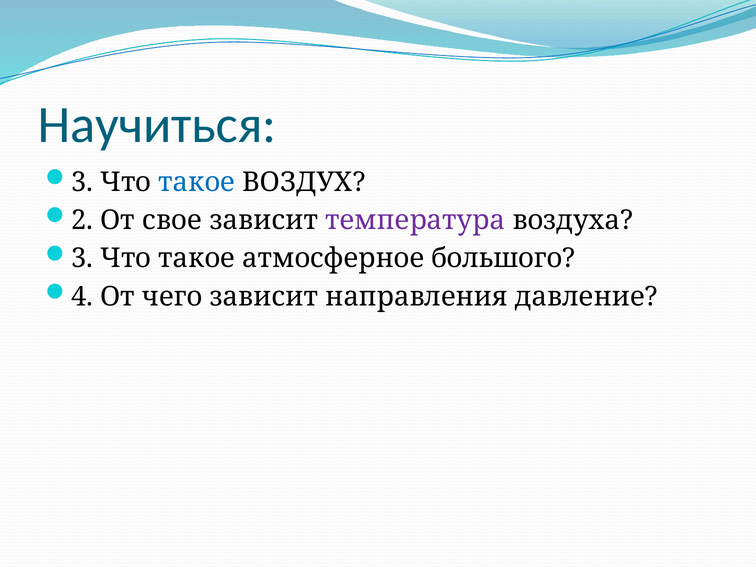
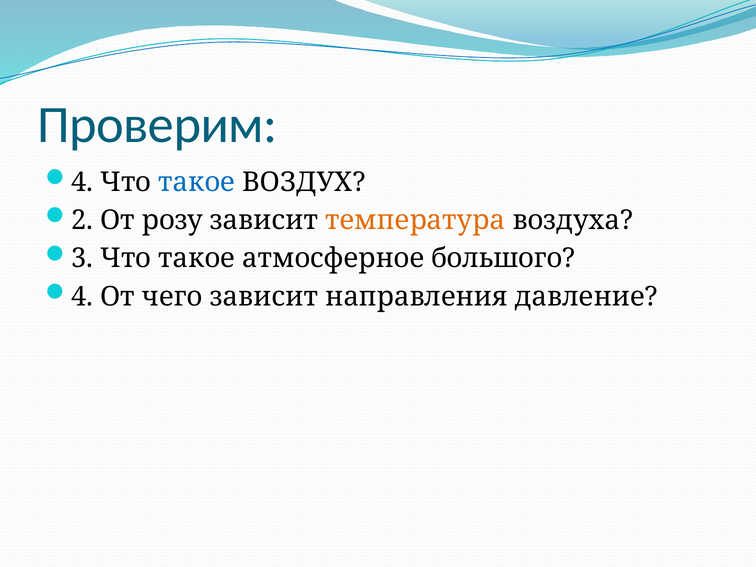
Научиться: Научиться -> Проверим
3 at (82, 182): 3 -> 4
свое: свое -> розу
температура colour: purple -> orange
